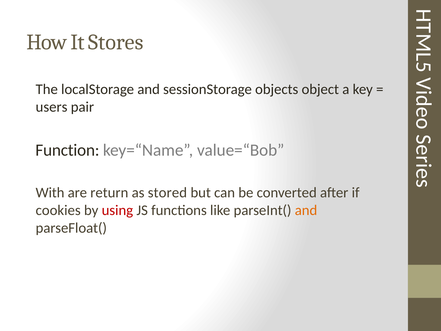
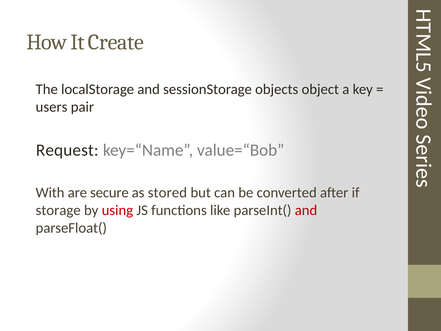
Stores: Stores -> Create
Function: Function -> Request
return: return -> secure
cookies: cookies -> storage
and at (306, 210) colour: orange -> red
